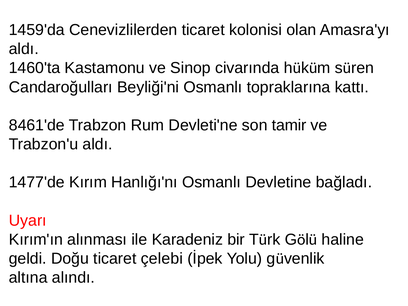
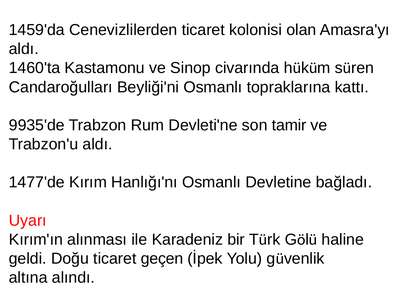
8461'de: 8461'de -> 9935'de
çelebi: çelebi -> geçen
